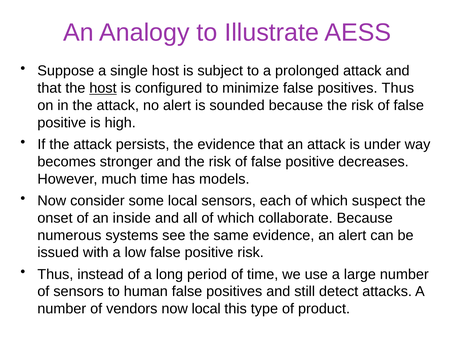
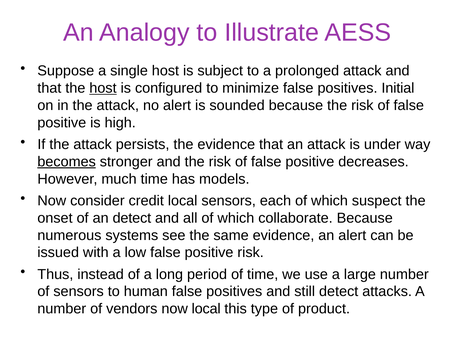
positives Thus: Thus -> Initial
becomes underline: none -> present
some: some -> credit
an inside: inside -> detect
